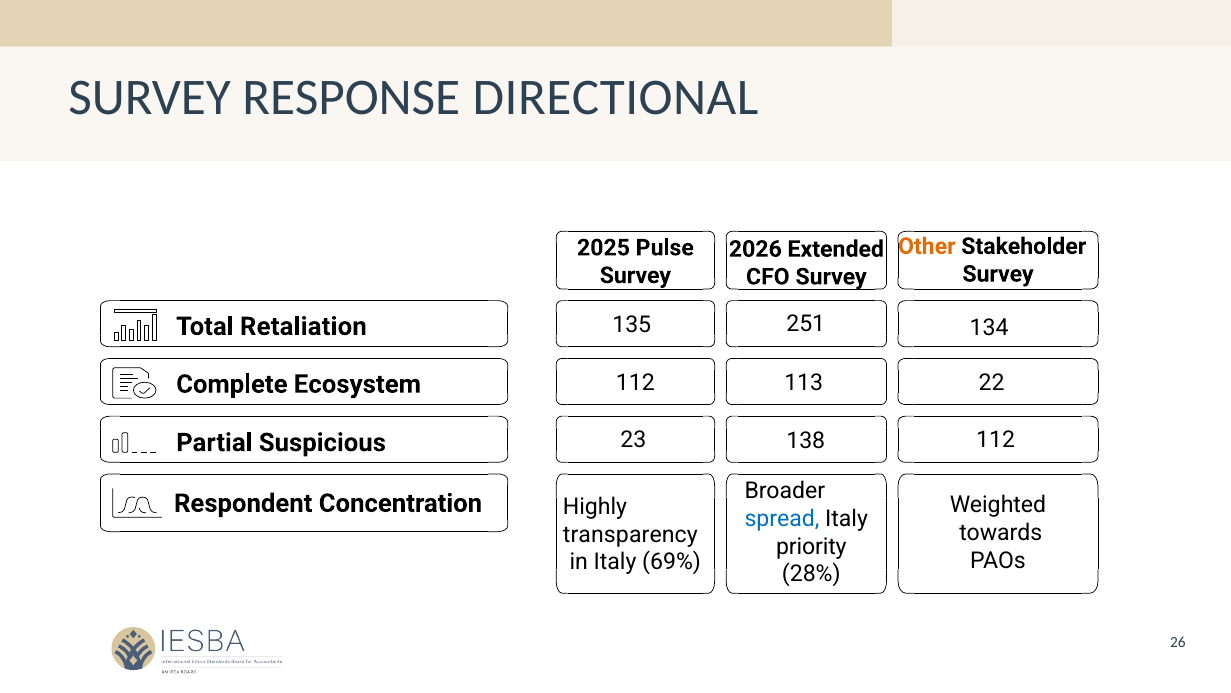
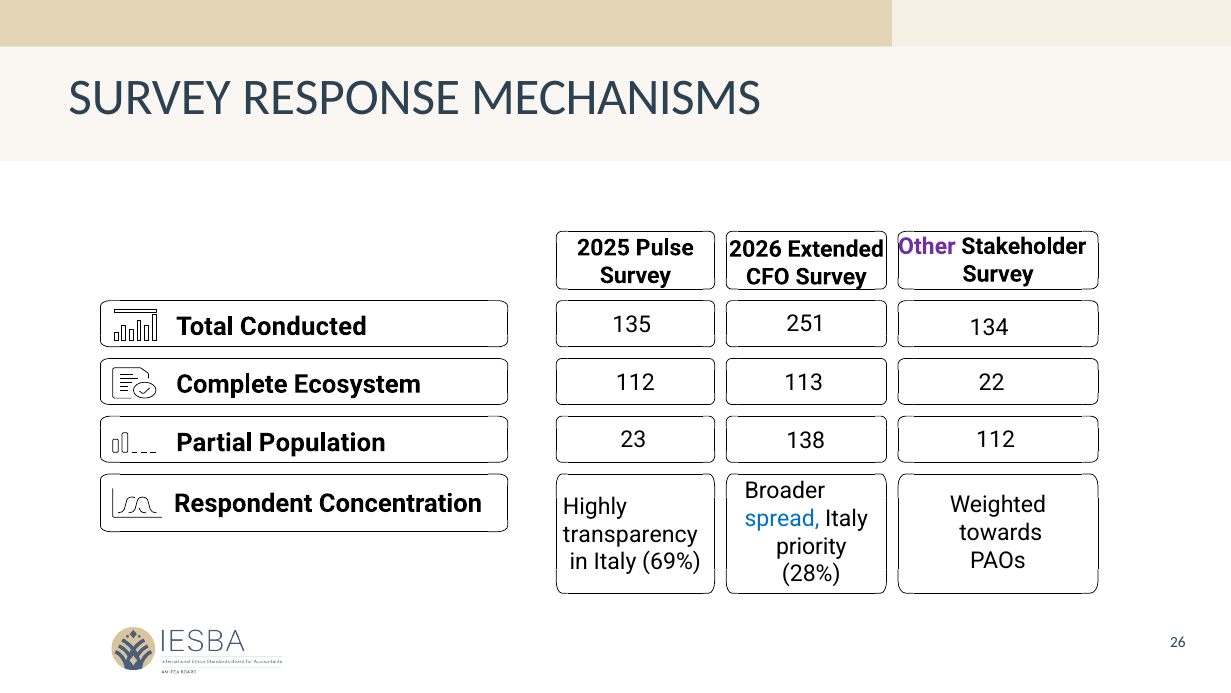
DIRECTIONAL: DIRECTIONAL -> MECHANISMS
Other colour: orange -> purple
Retaliation: Retaliation -> Conducted
Suspicious: Suspicious -> Population
